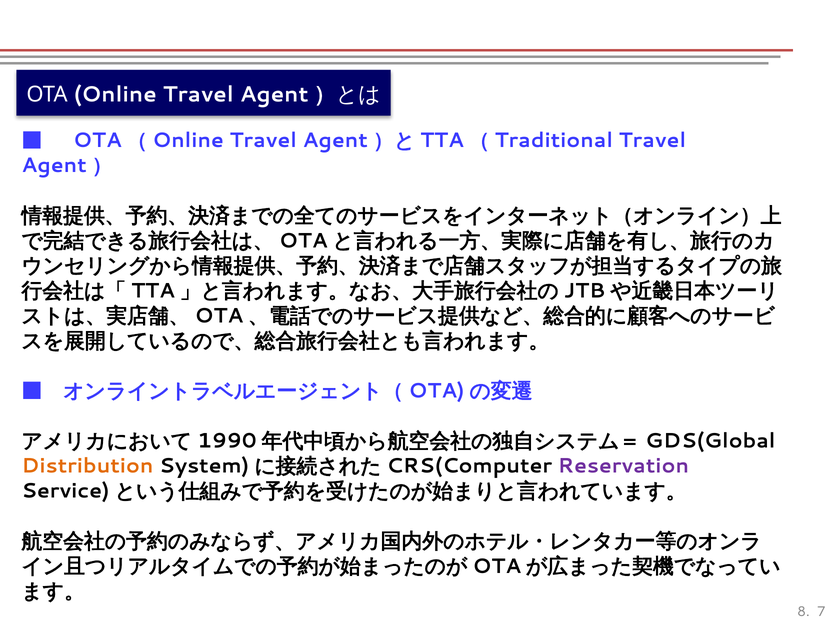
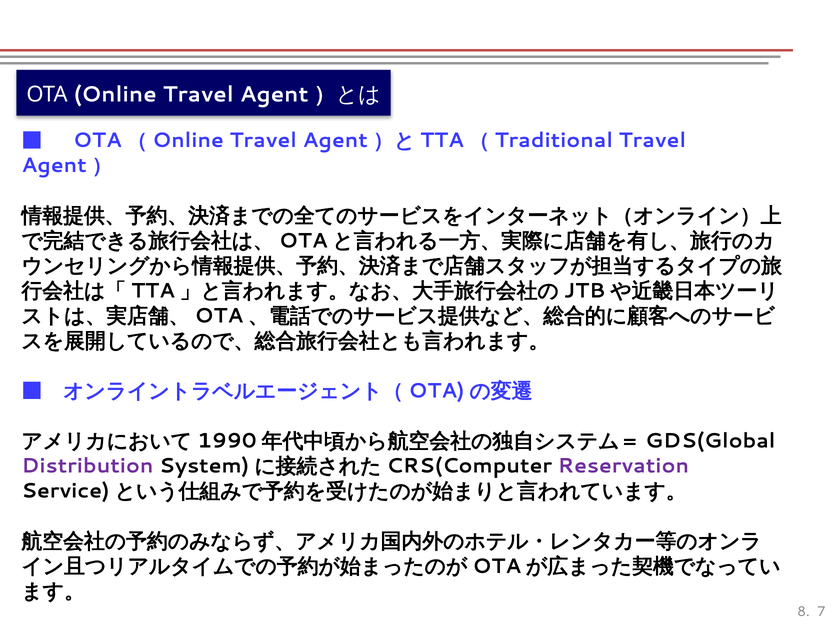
Distribution colour: orange -> purple
